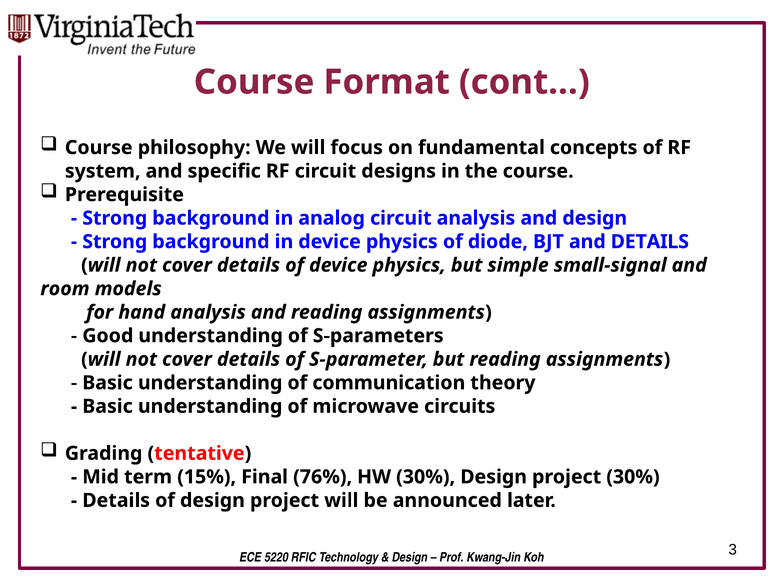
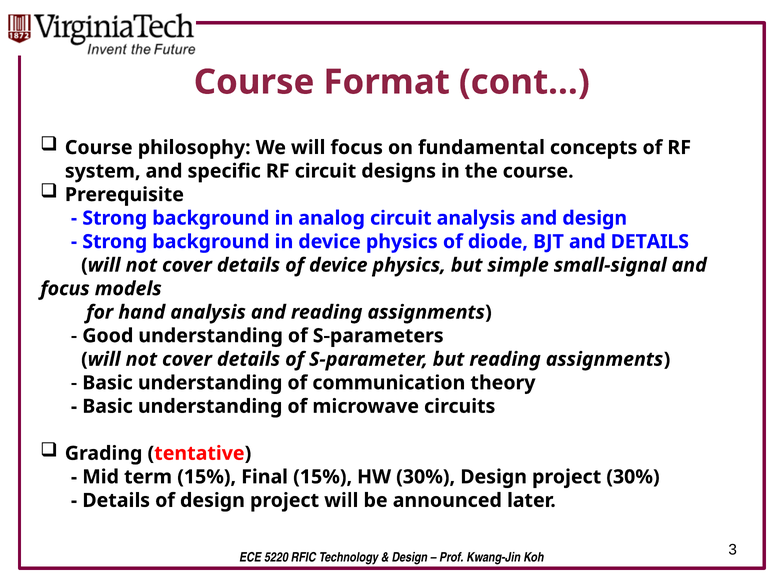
room at (65, 289): room -> focus
Final 76%: 76% -> 15%
